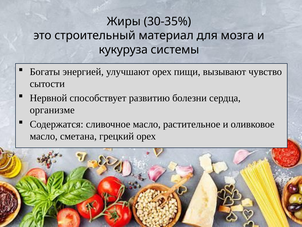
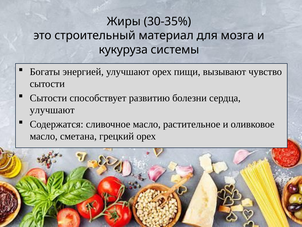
Нервной at (48, 98): Нервной -> Сытости
организме at (52, 110): организме -> улучшают
